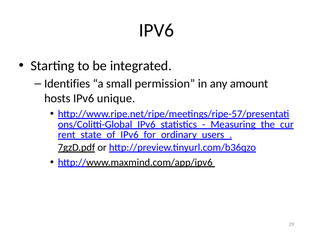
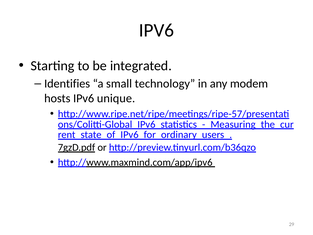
permission: permission -> technology
amount: amount -> modem
